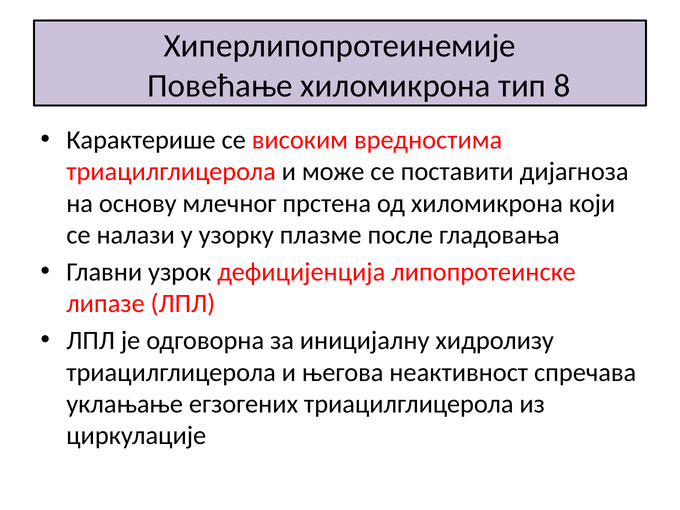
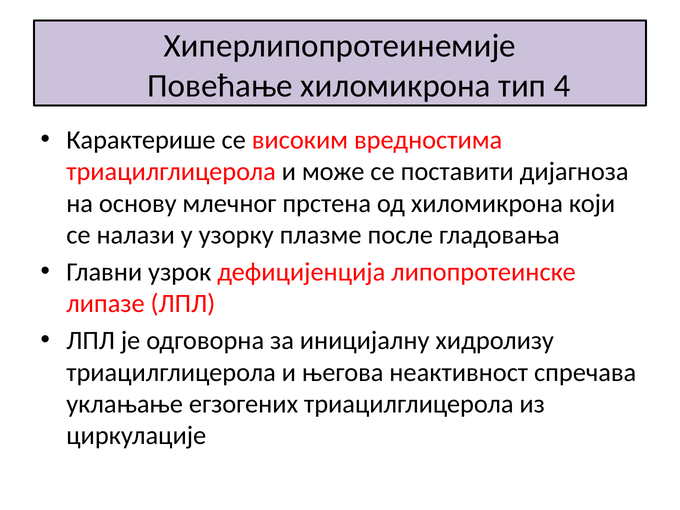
8: 8 -> 4
